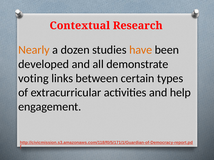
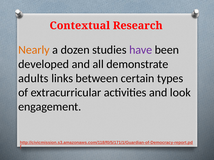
have colour: orange -> purple
voting: voting -> adults
help: help -> look
